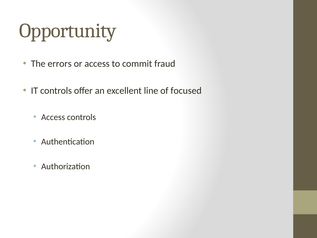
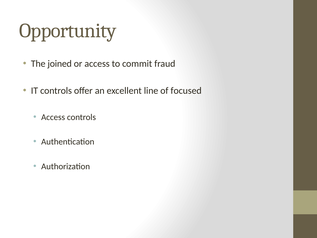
errors: errors -> joined
